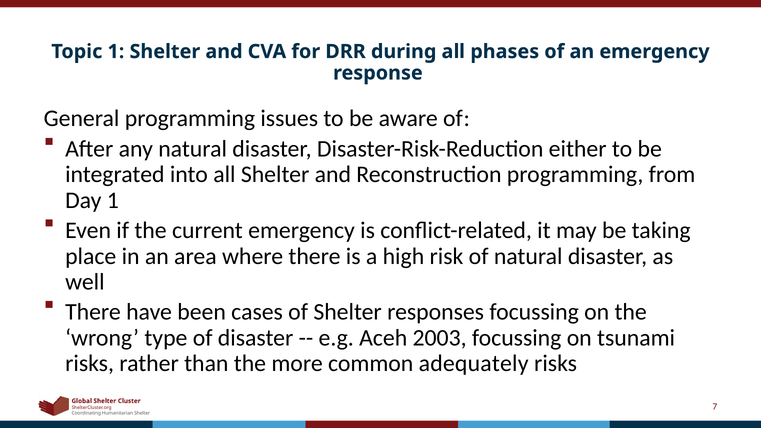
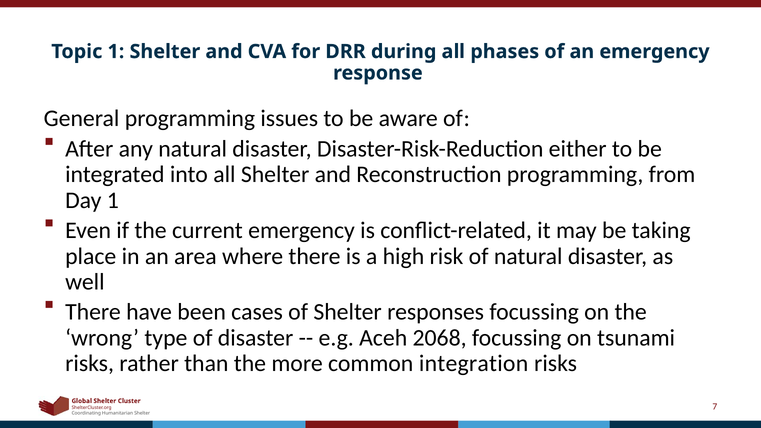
2003: 2003 -> 2068
adequately: adequately -> integration
